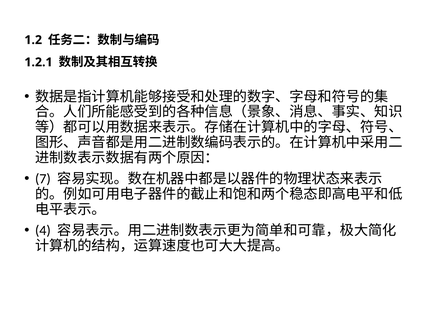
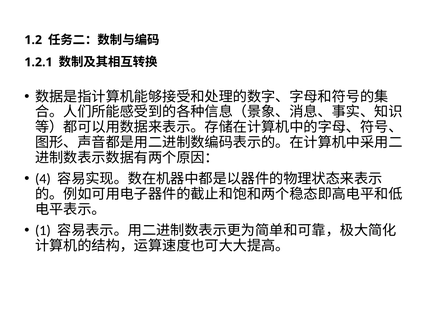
7: 7 -> 4
4: 4 -> 1
